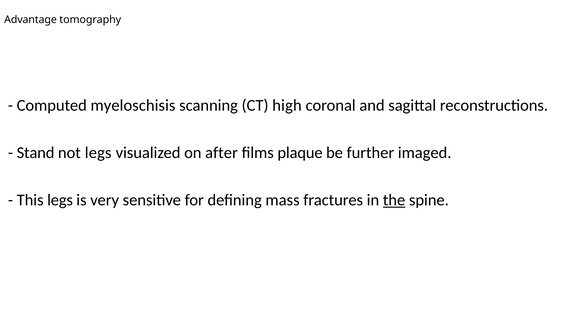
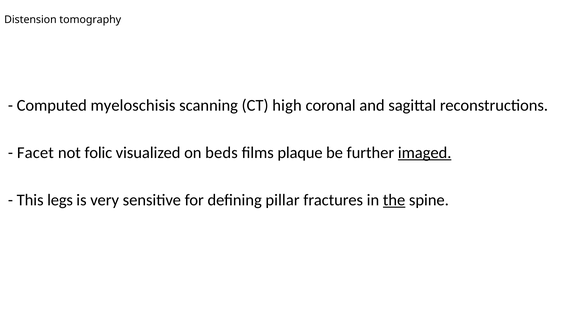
Advantage: Advantage -> Distension
Stand: Stand -> Facet
not legs: legs -> folic
after: after -> beds
imaged underline: none -> present
mass: mass -> pillar
